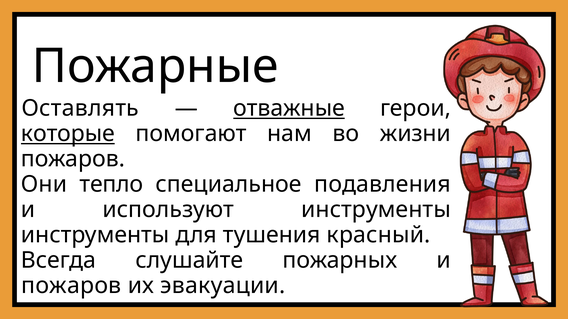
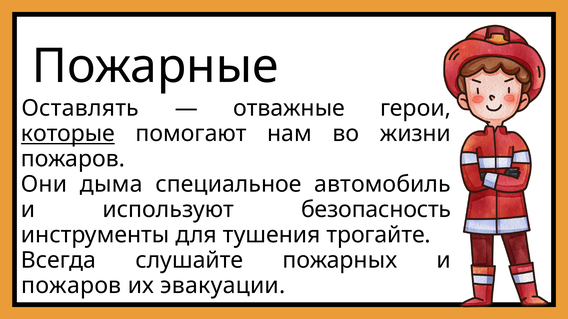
отважные underline: present -> none
тепло: тепло -> дыма
подавления: подавления -> автомобиль
используют инструменты: инструменты -> безопасность
красный: красный -> трогайте
